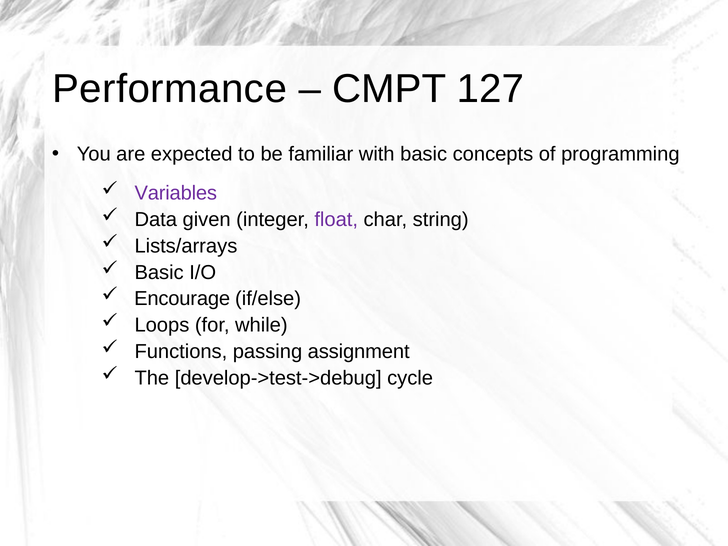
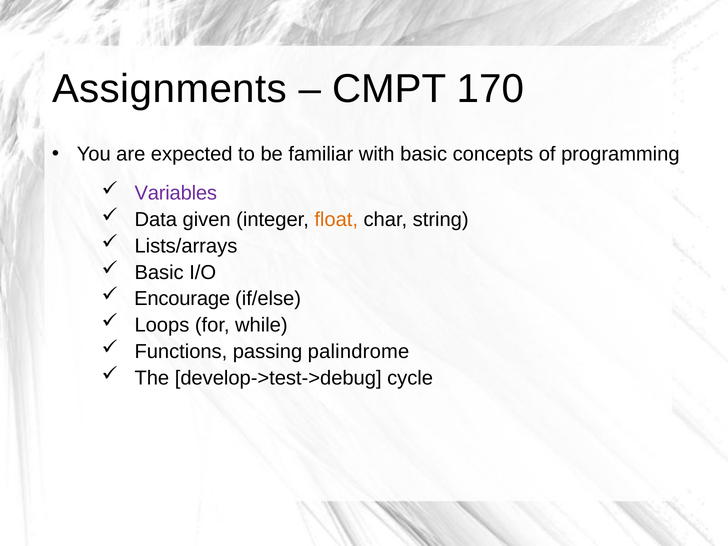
Performance: Performance -> Assignments
127: 127 -> 170
float colour: purple -> orange
assignment: assignment -> palindrome
